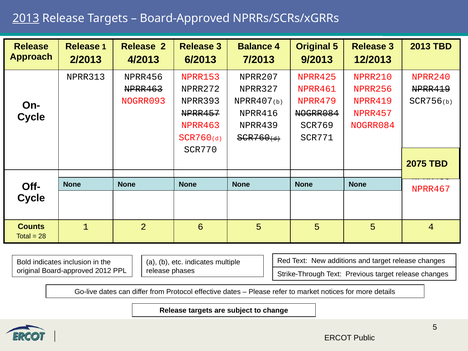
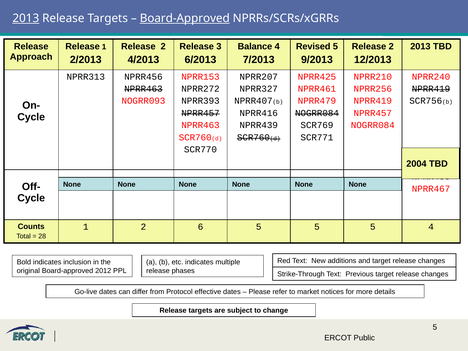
Board-Approved at (185, 18) underline: none -> present
Original at (313, 47): Original -> Revised
3 at (391, 47): 3 -> 2
2075: 2075 -> 2004
